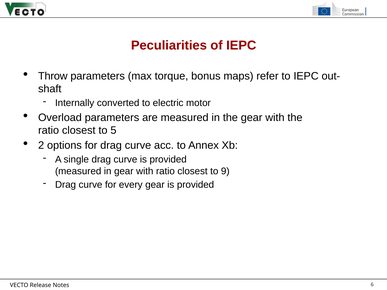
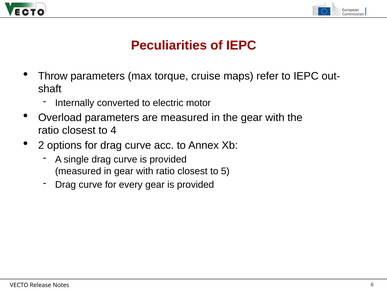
bonus: bonus -> cruise
5: 5 -> 4
9: 9 -> 5
